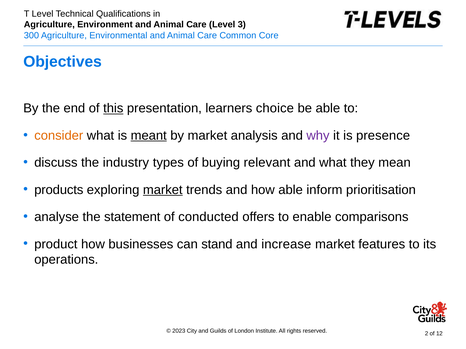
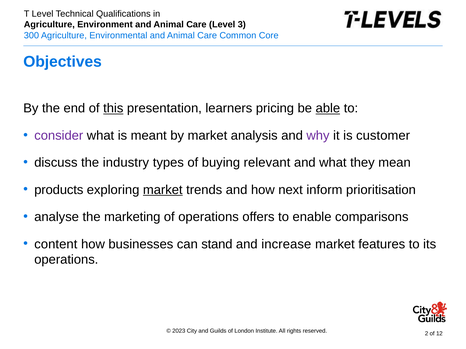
choice: choice -> pricing
able at (328, 108) underline: none -> present
consider colour: orange -> purple
meant underline: present -> none
presence: presence -> customer
how able: able -> next
statement: statement -> marketing
of conducted: conducted -> operations
product: product -> content
